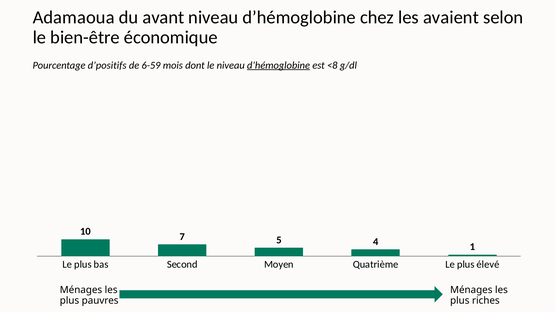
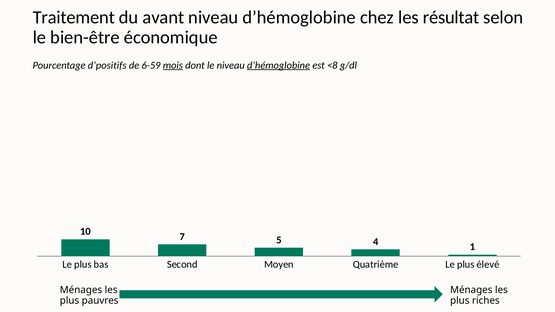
Adamaoua: Adamaoua -> Traitement
avaient: avaient -> résultat
mois underline: none -> present
